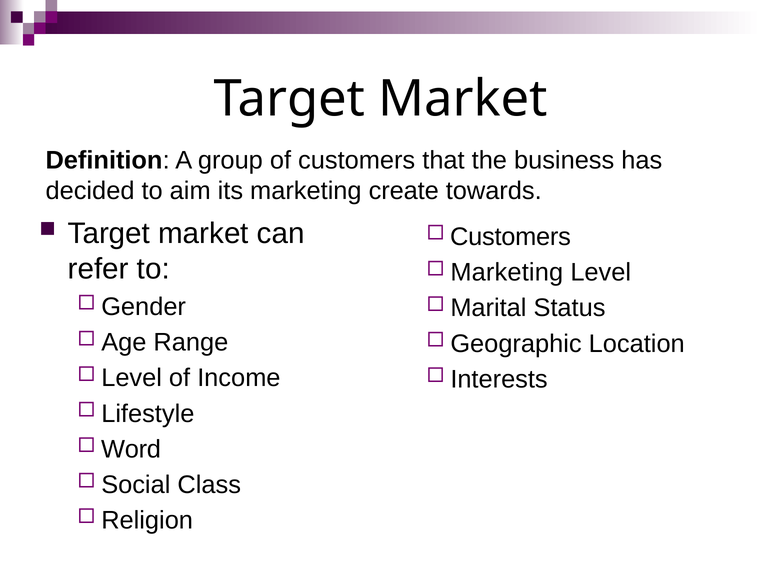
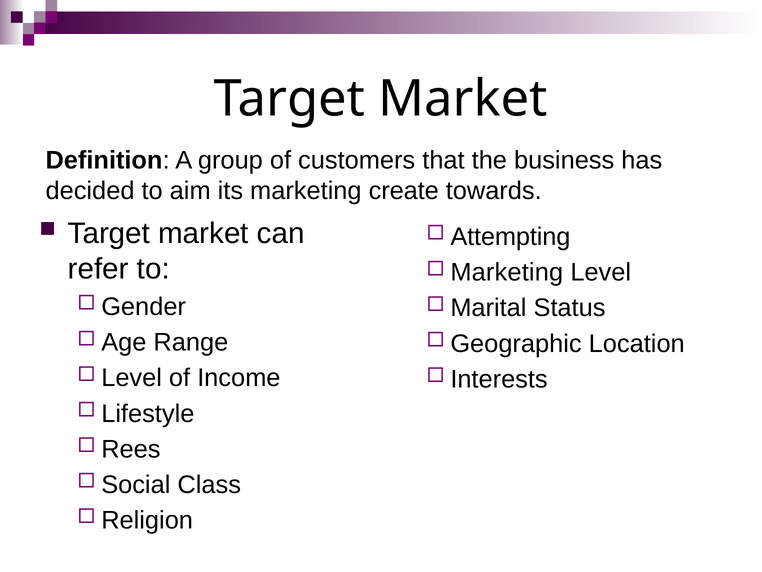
Customers at (510, 237): Customers -> Attempting
Word: Word -> Rees
